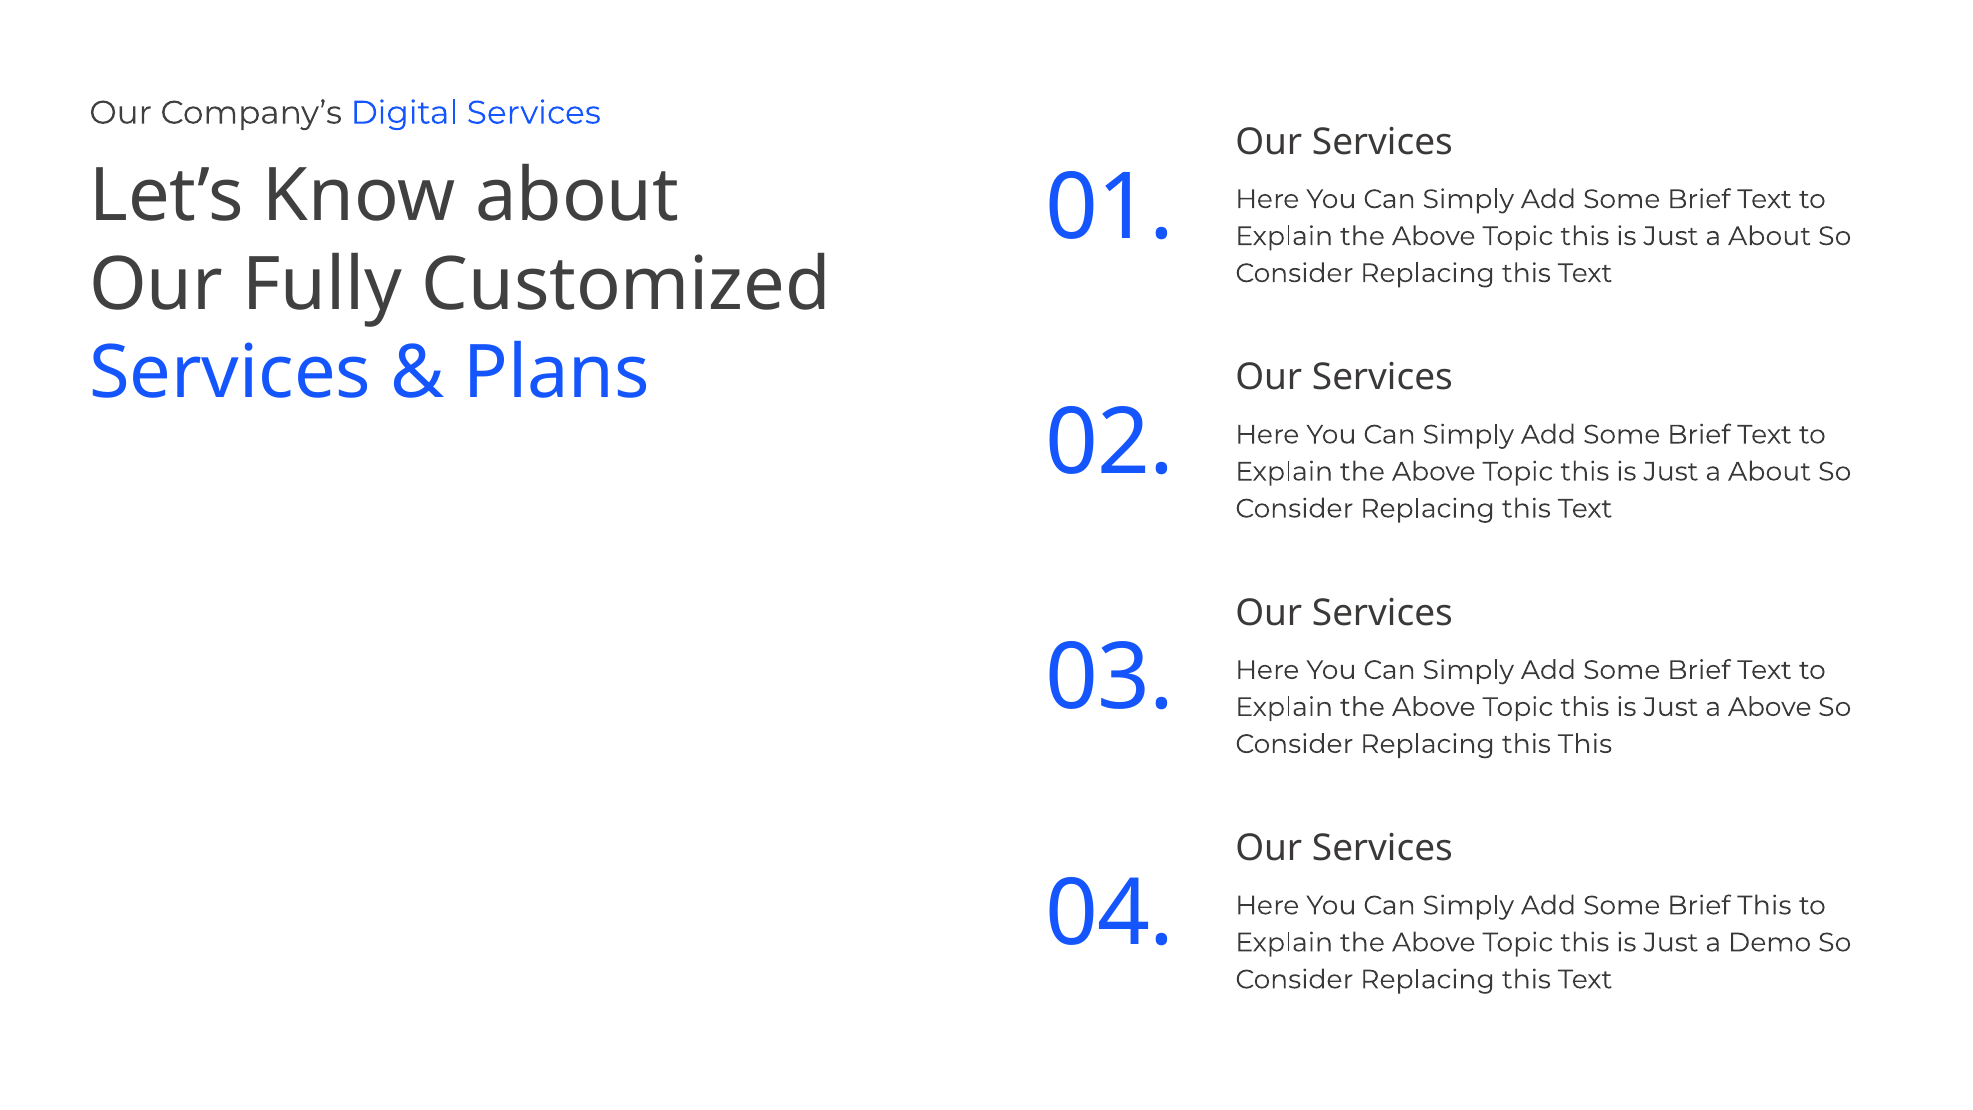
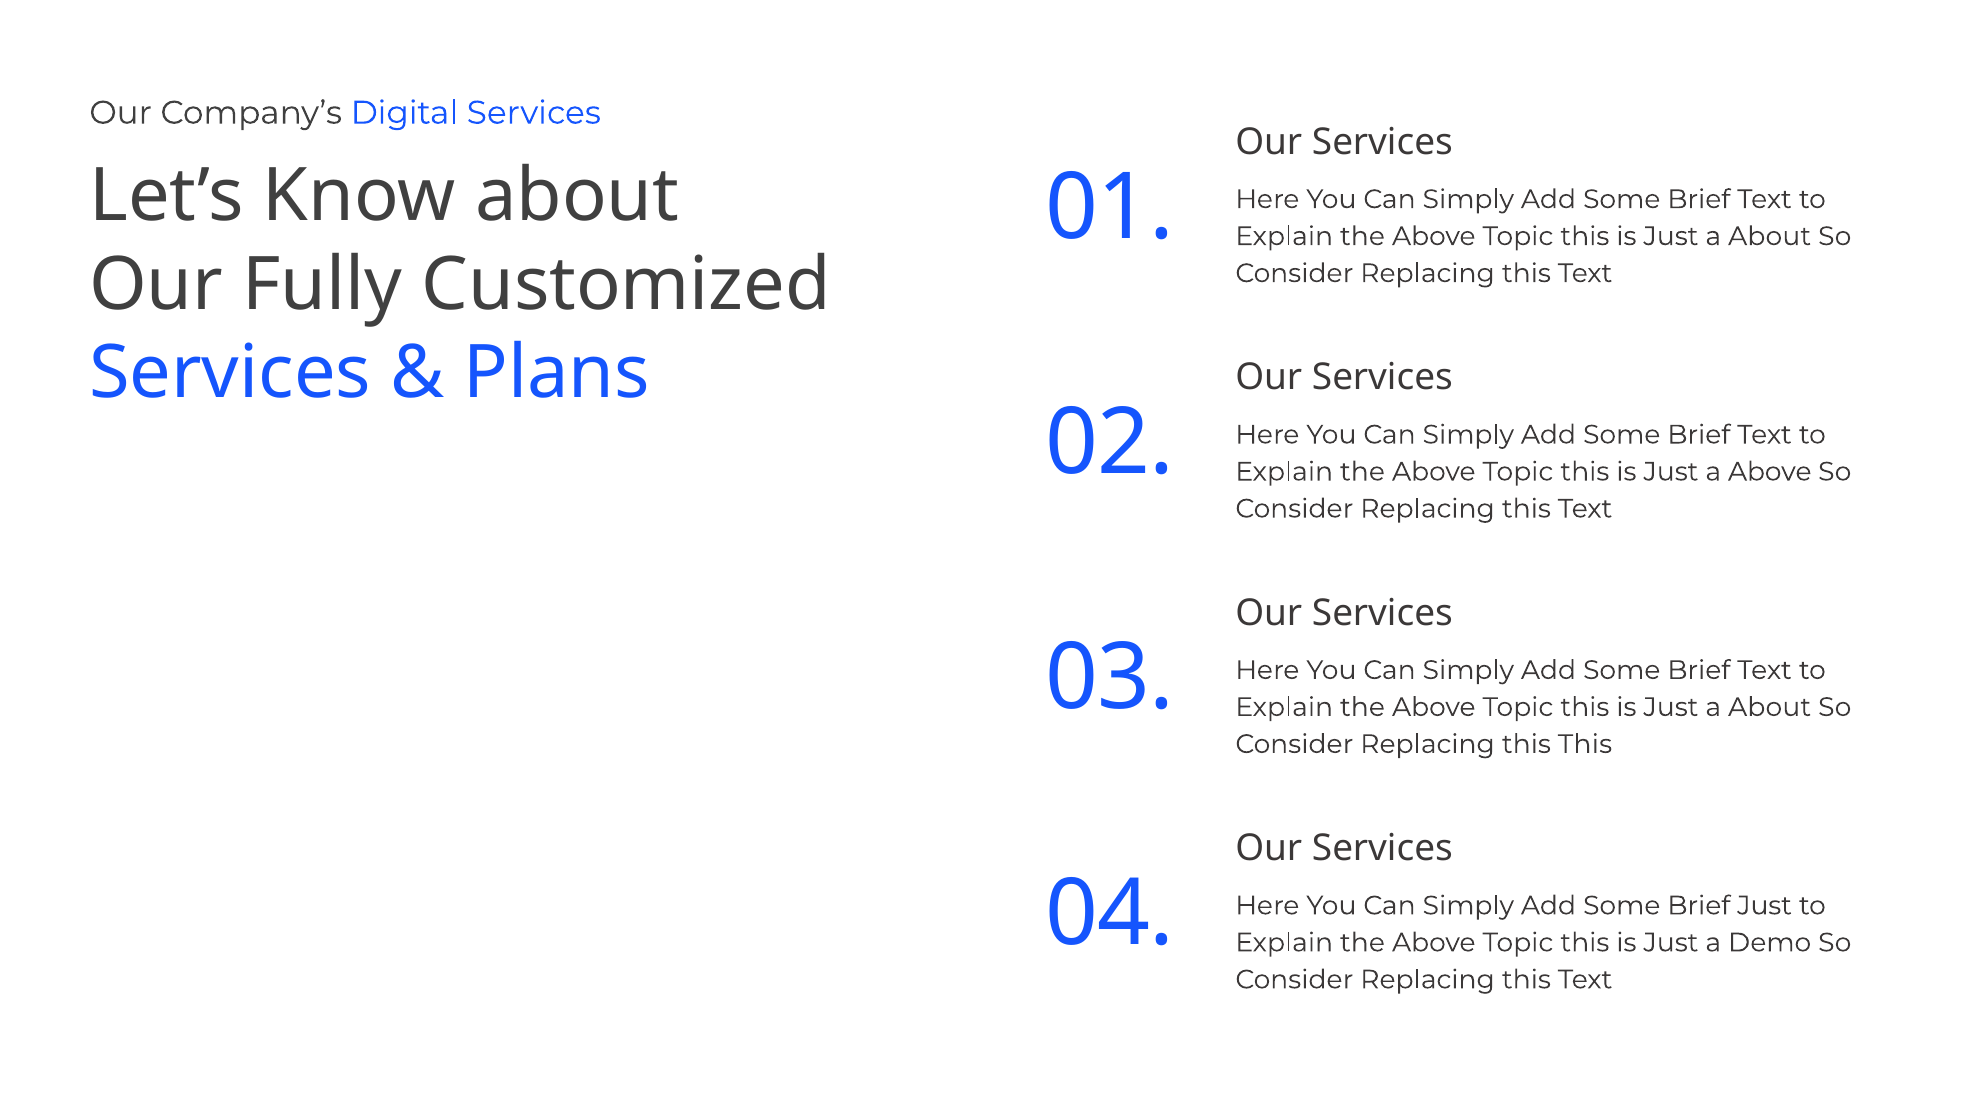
About at (1770, 472): About -> Above
Above at (1770, 707): Above -> About
Brief This: This -> Just
